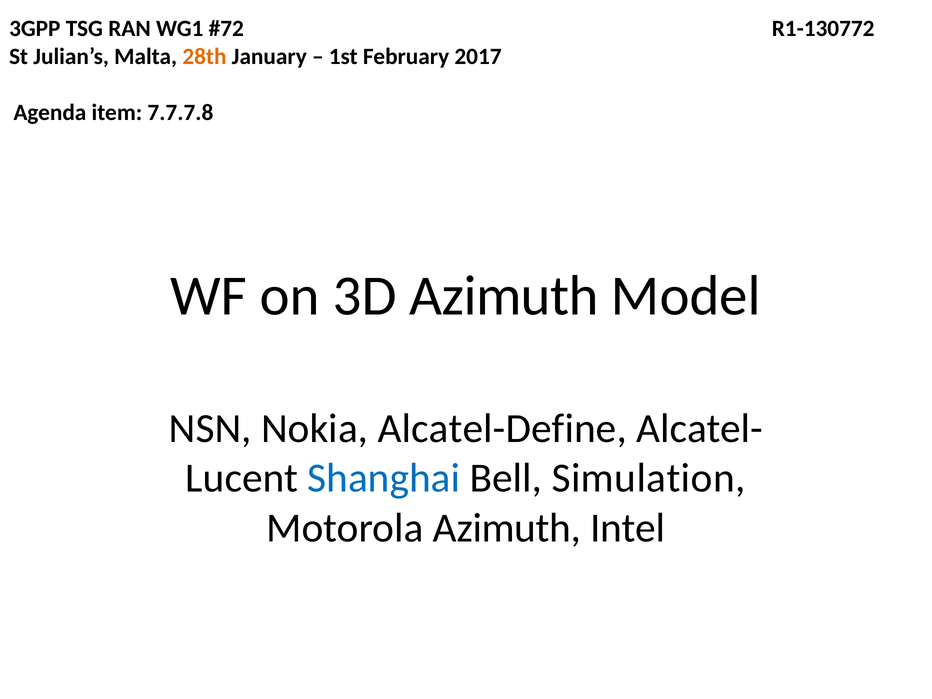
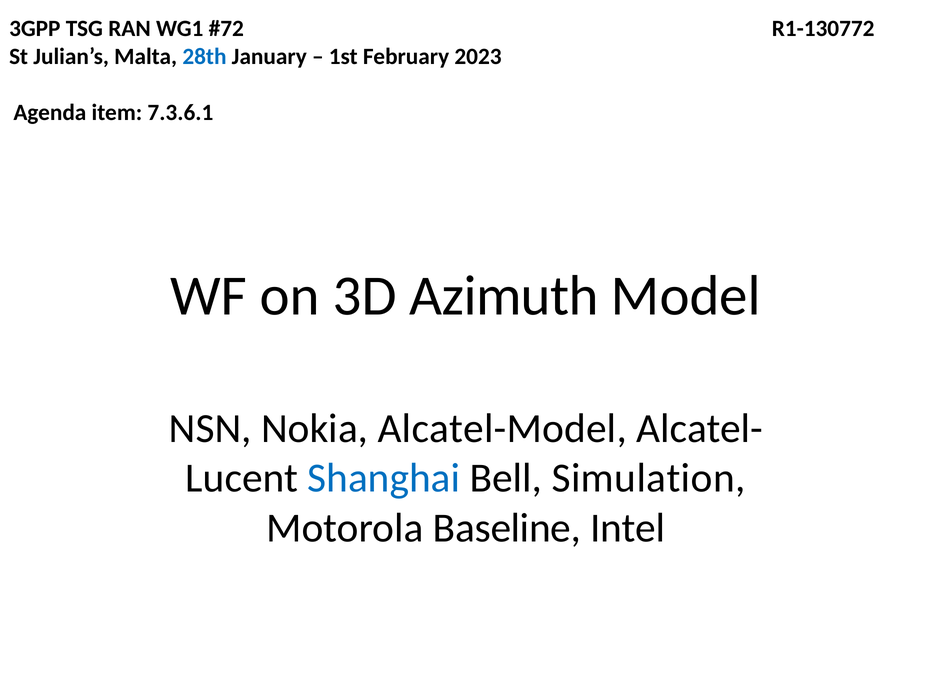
28th colour: orange -> blue
2017: 2017 -> 2023
7.7.7.8: 7.7.7.8 -> 7.3.6.1
Alcatel-Define: Alcatel-Define -> Alcatel-Model
Motorola Azimuth: Azimuth -> Baseline
